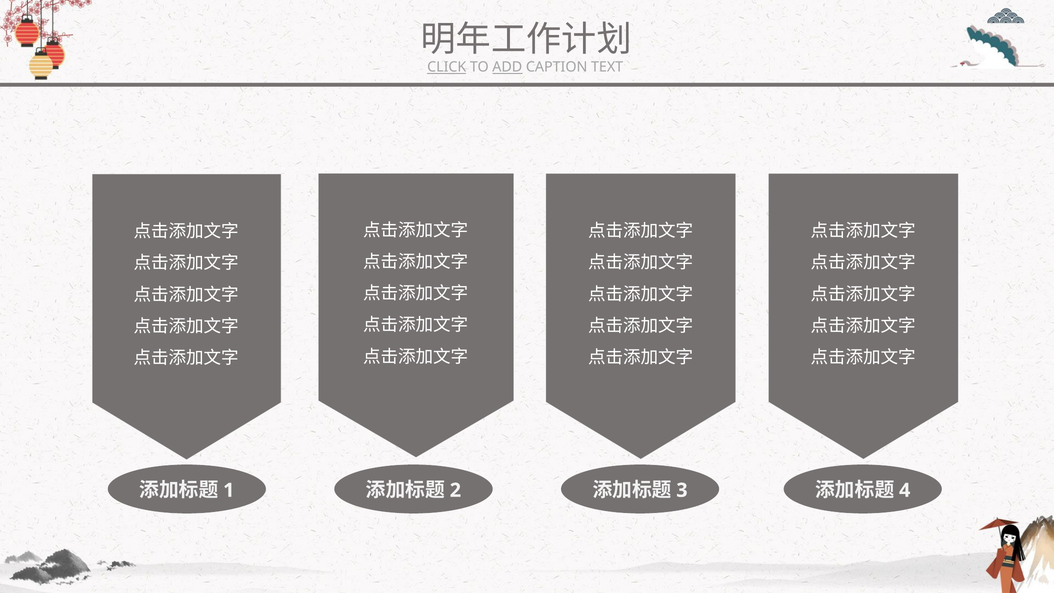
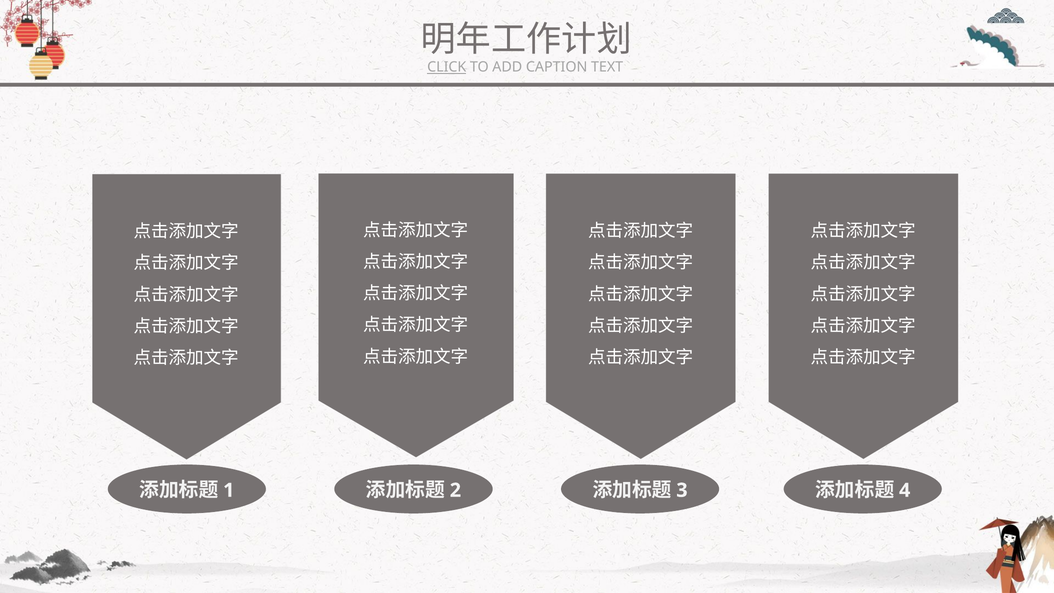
ADD underline: present -> none
